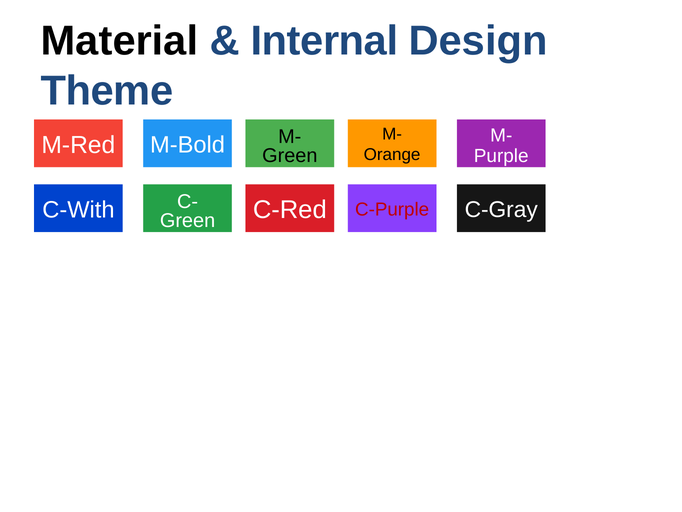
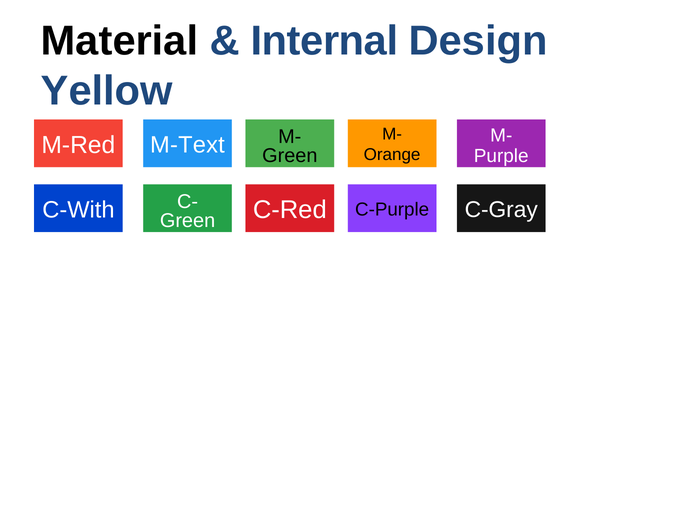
Theme: Theme -> Yellow
M-Bold: M-Bold -> M-Text
C-Purple colour: red -> black
